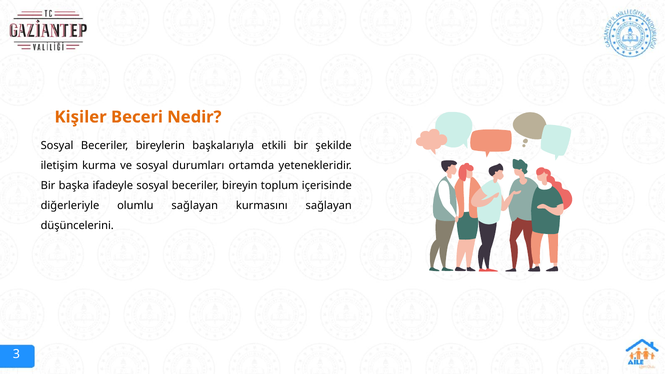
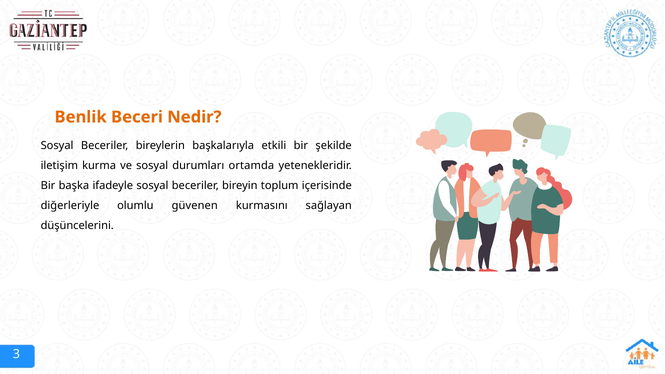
Kişiler: Kişiler -> Benlik
olumlu sağlayan: sağlayan -> güvenen
